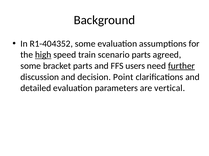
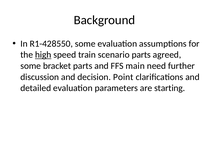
R1-404352: R1-404352 -> R1-428550
users: users -> main
further underline: present -> none
vertical: vertical -> starting
